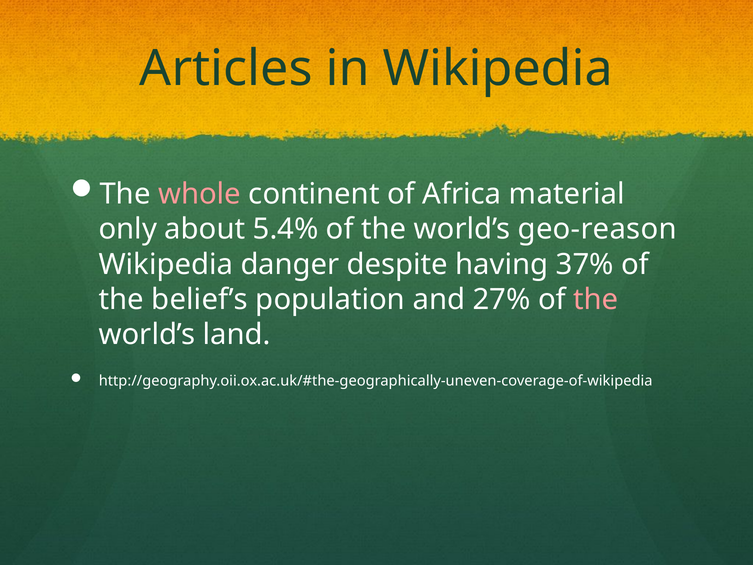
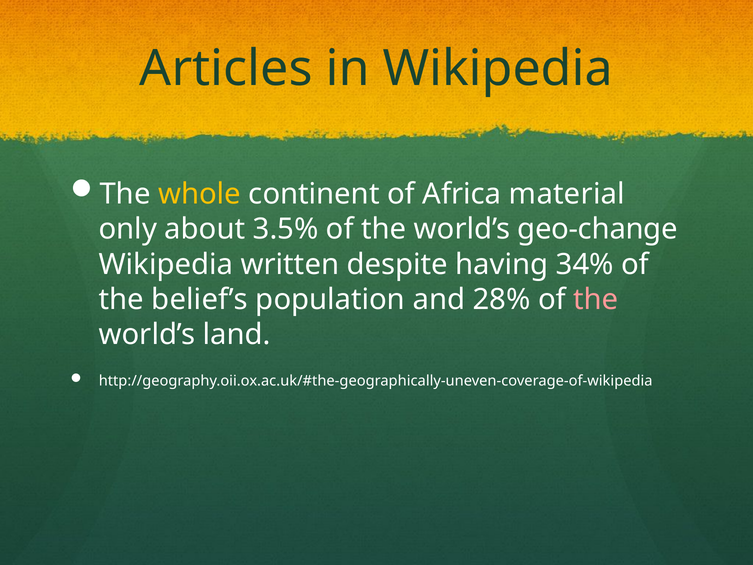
whole colour: pink -> yellow
5.4%: 5.4% -> 3.5%
geo-reason: geo-reason -> geo-change
danger: danger -> written
37%: 37% -> 34%
27%: 27% -> 28%
